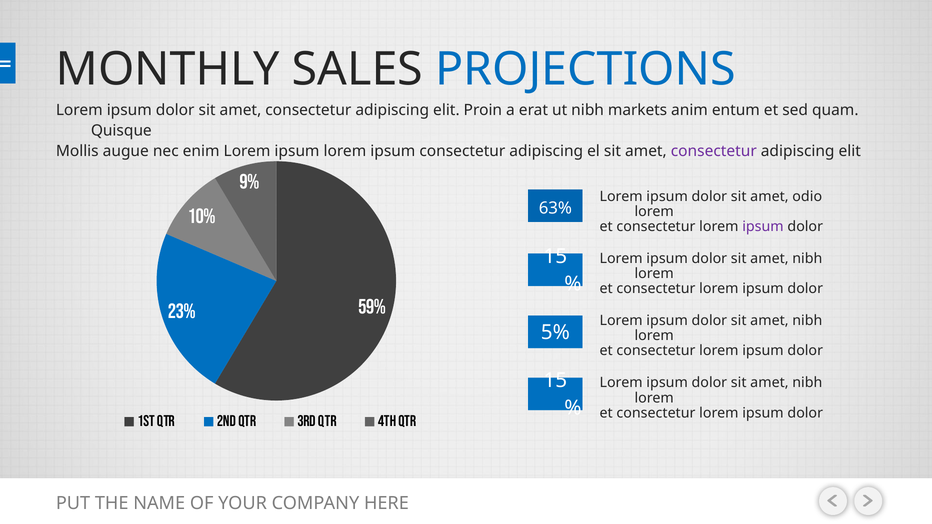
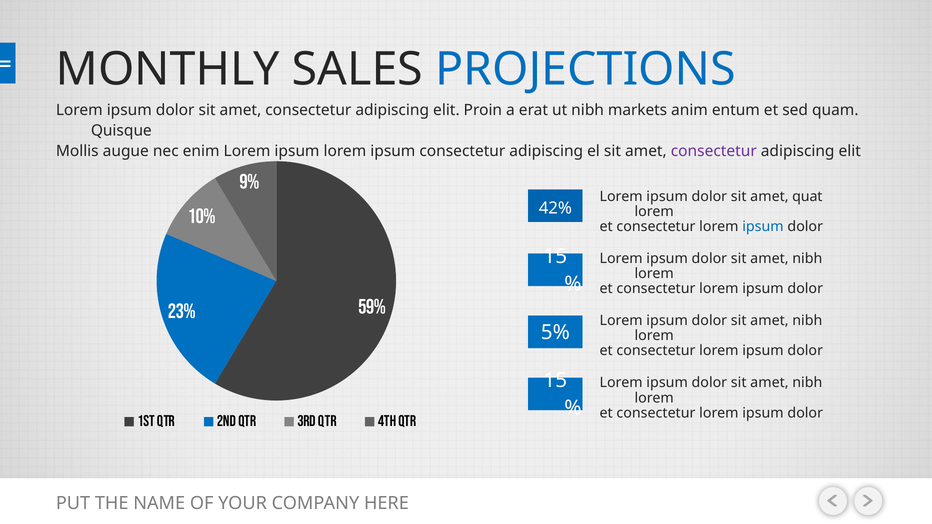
odio: odio -> quat
63%: 63% -> 42%
ipsum at (763, 227) colour: purple -> blue
